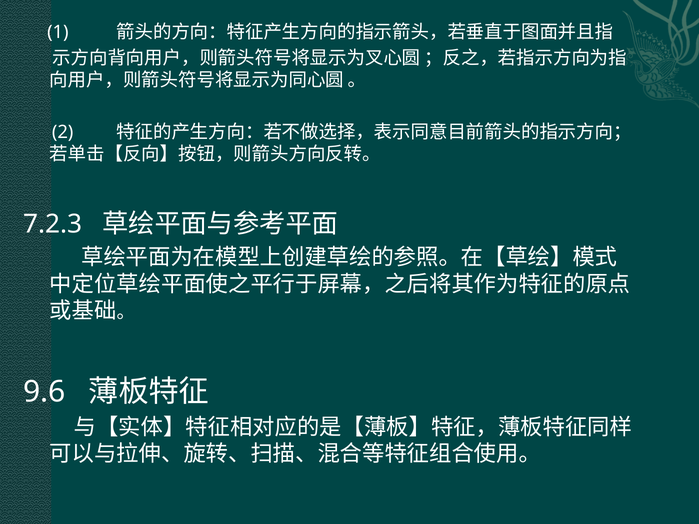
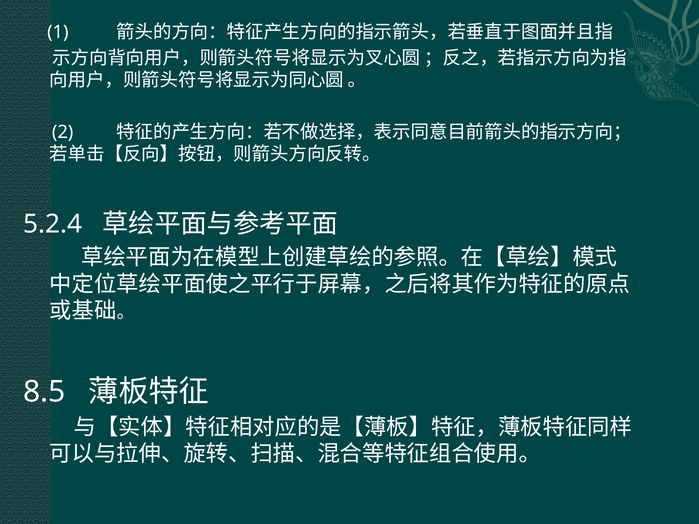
7.2.3: 7.2.3 -> 5.2.4
9.6: 9.6 -> 8.5
